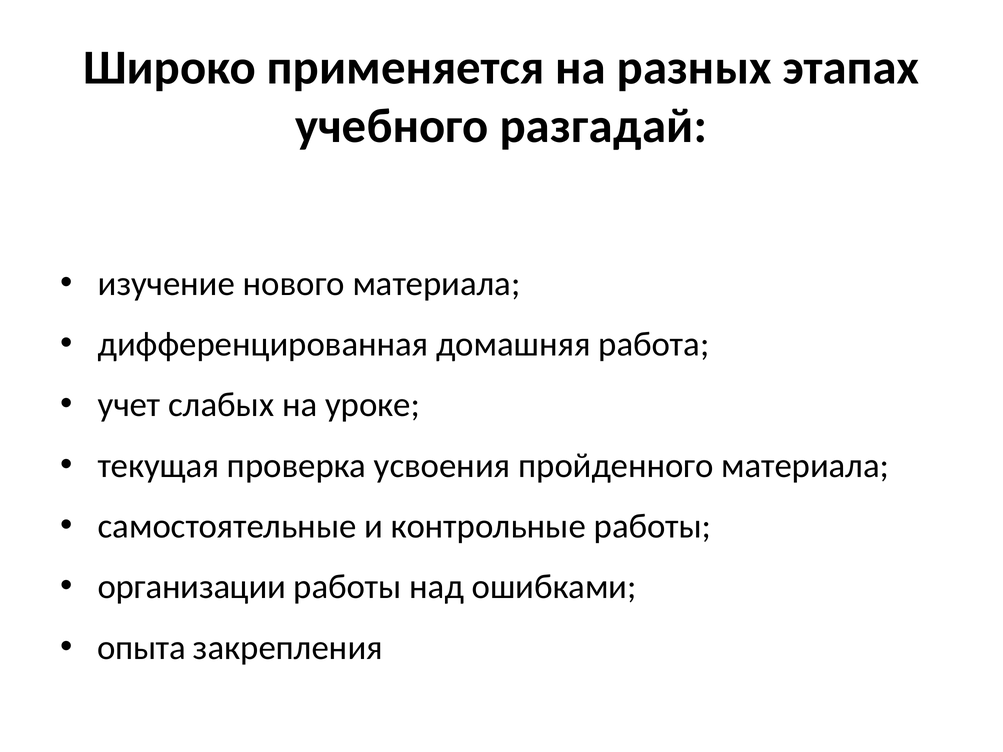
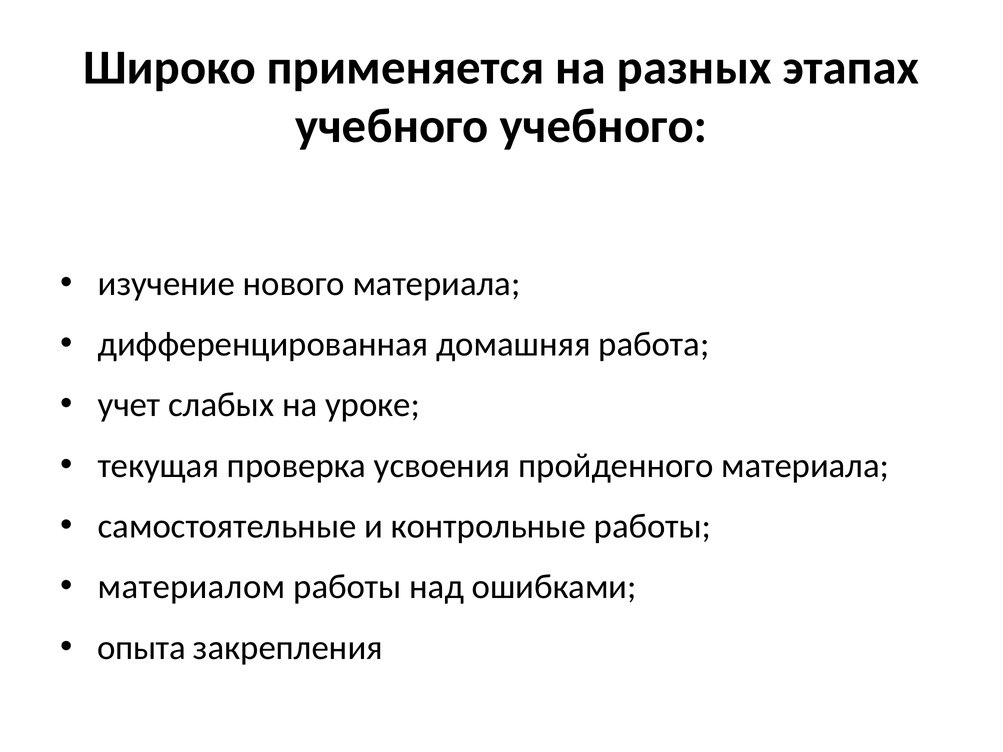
учебного разгадай: разгадай -> учебного
организации: организации -> материалом
